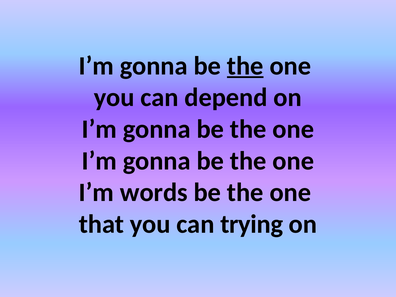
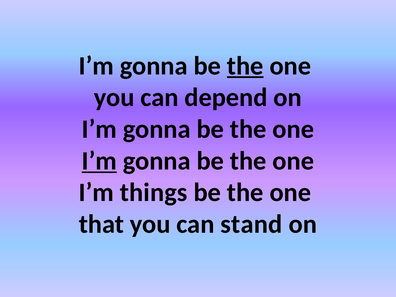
Iʼm at (99, 161) underline: none -> present
words: words -> things
trying: trying -> stand
